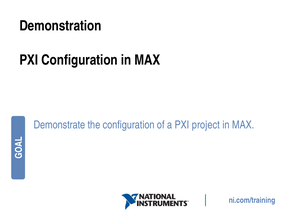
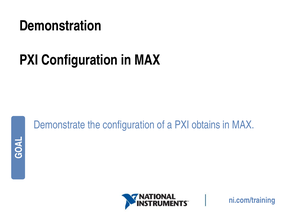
project: project -> obtains
